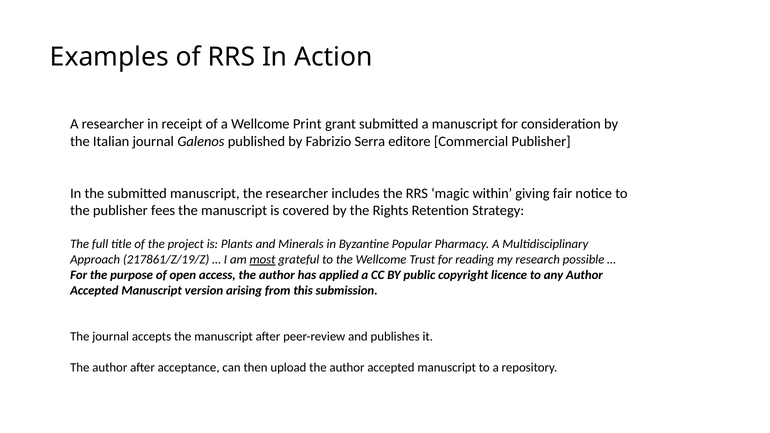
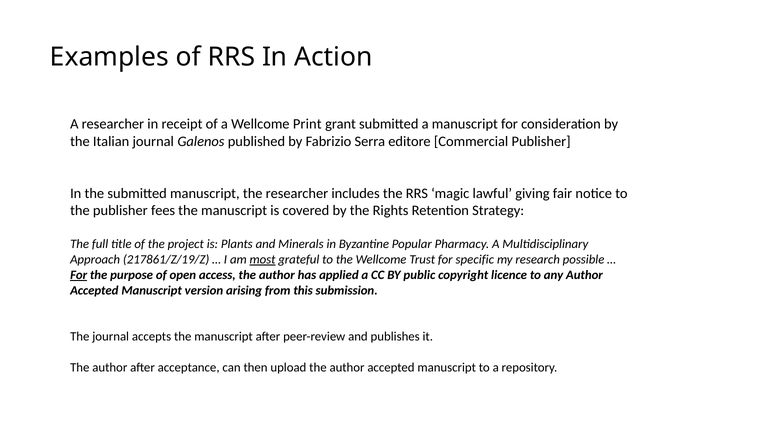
within: within -> lawful
reading: reading -> specific
For at (79, 275) underline: none -> present
